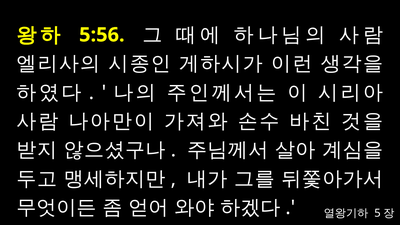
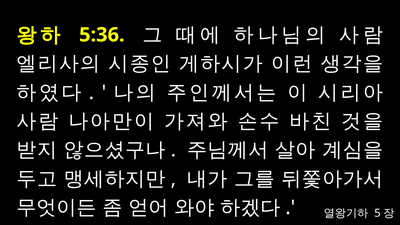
5:56: 5:56 -> 5:36
